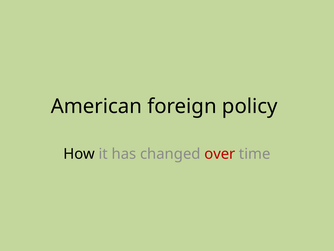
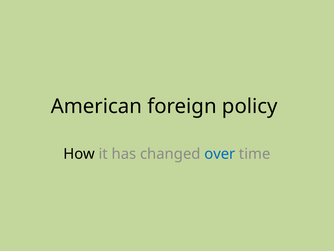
over colour: red -> blue
